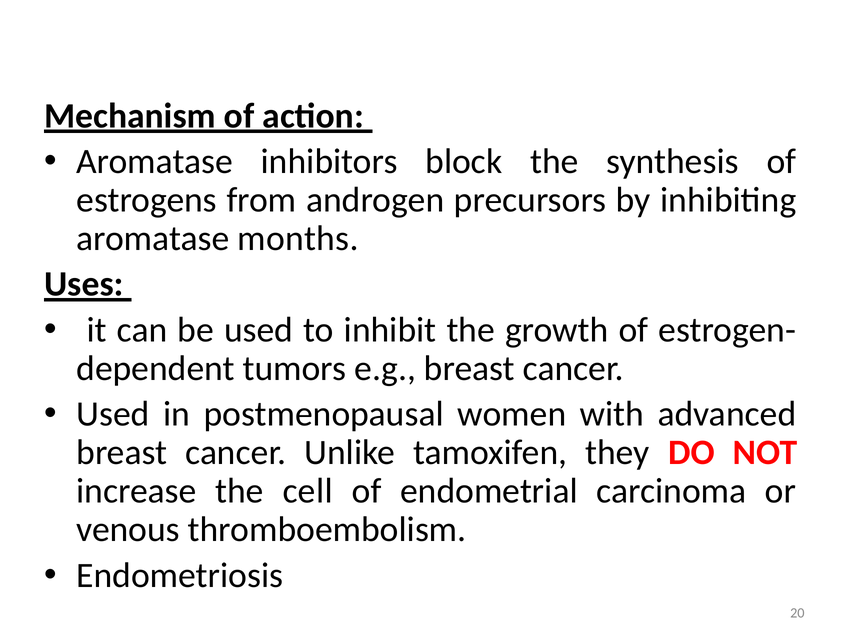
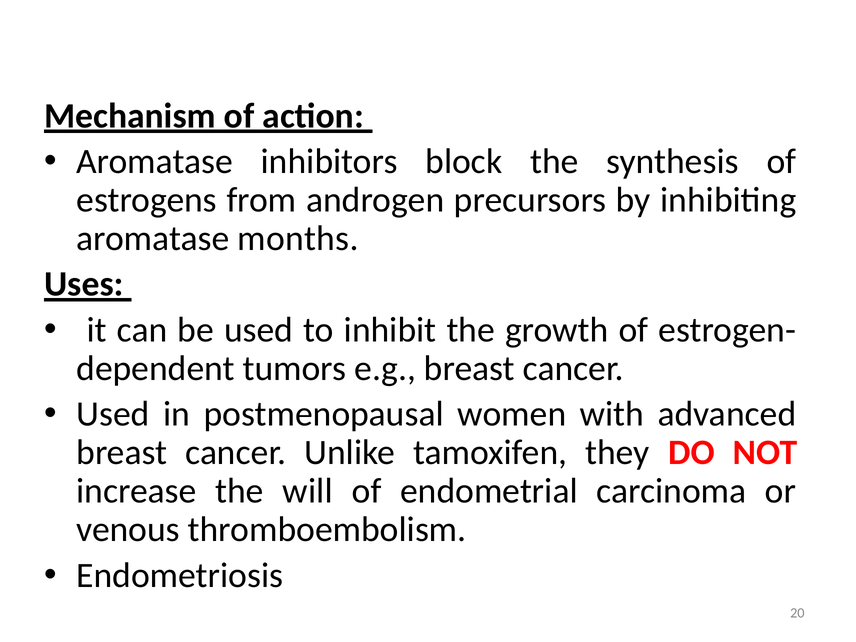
cell: cell -> will
